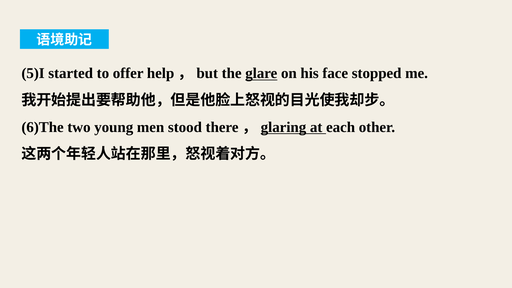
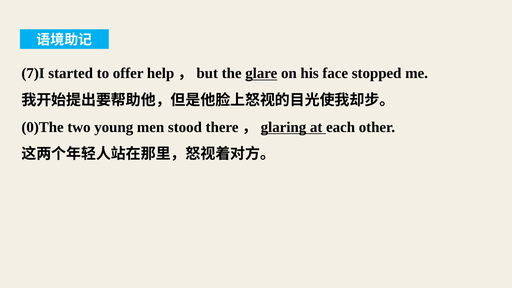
5)I: 5)I -> 7)I
6)The: 6)The -> 0)The
